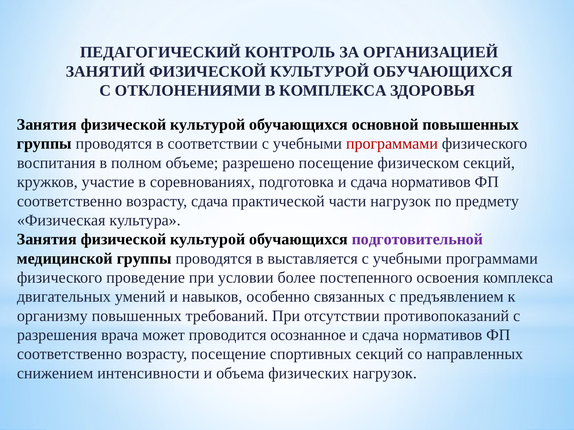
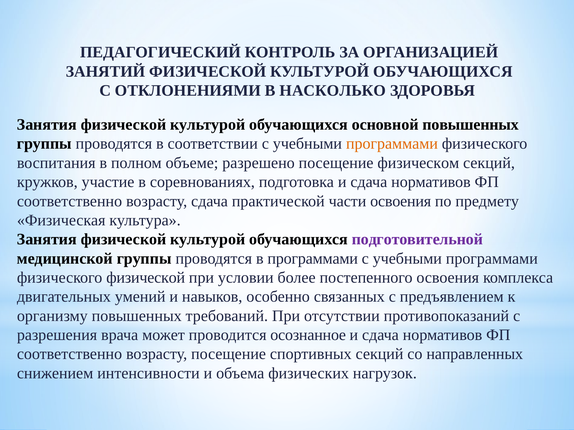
В КОМПЛЕКСА: КОМПЛЕКСА -> НАСКОЛЬКО
программами at (392, 144) colour: red -> orange
части нагрузок: нагрузок -> освоения
в выставляется: выставляется -> программами
физического проведение: проведение -> физической
